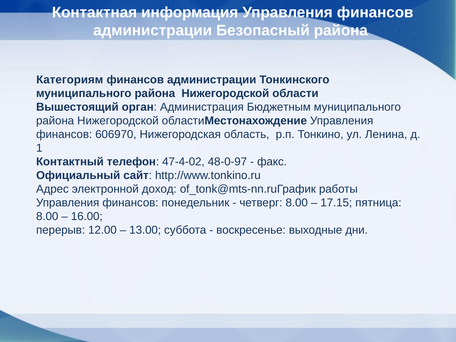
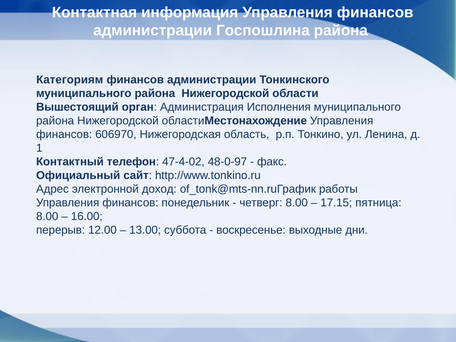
Безопасный: Безопасный -> Госпошлина
Бюджетным: Бюджетным -> Исполнения
